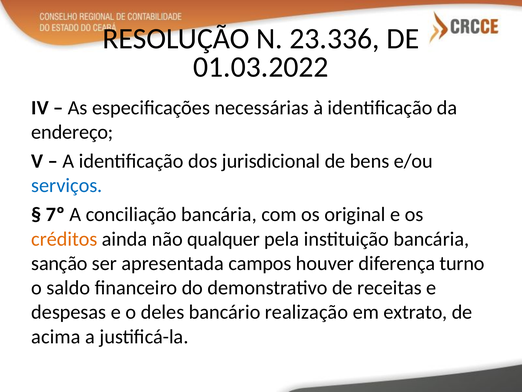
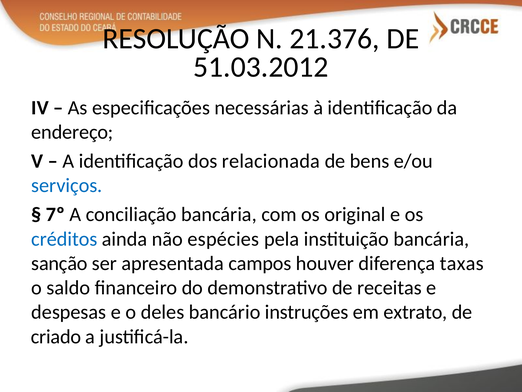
23.336: 23.336 -> 21.376
01.03.2022: 01.03.2022 -> 51.03.2012
jurisdicional: jurisdicional -> relacionada
créditos colour: orange -> blue
qualquer: qualquer -> espécies
turno: turno -> taxas
realização: realização -> instruções
acima: acima -> criado
